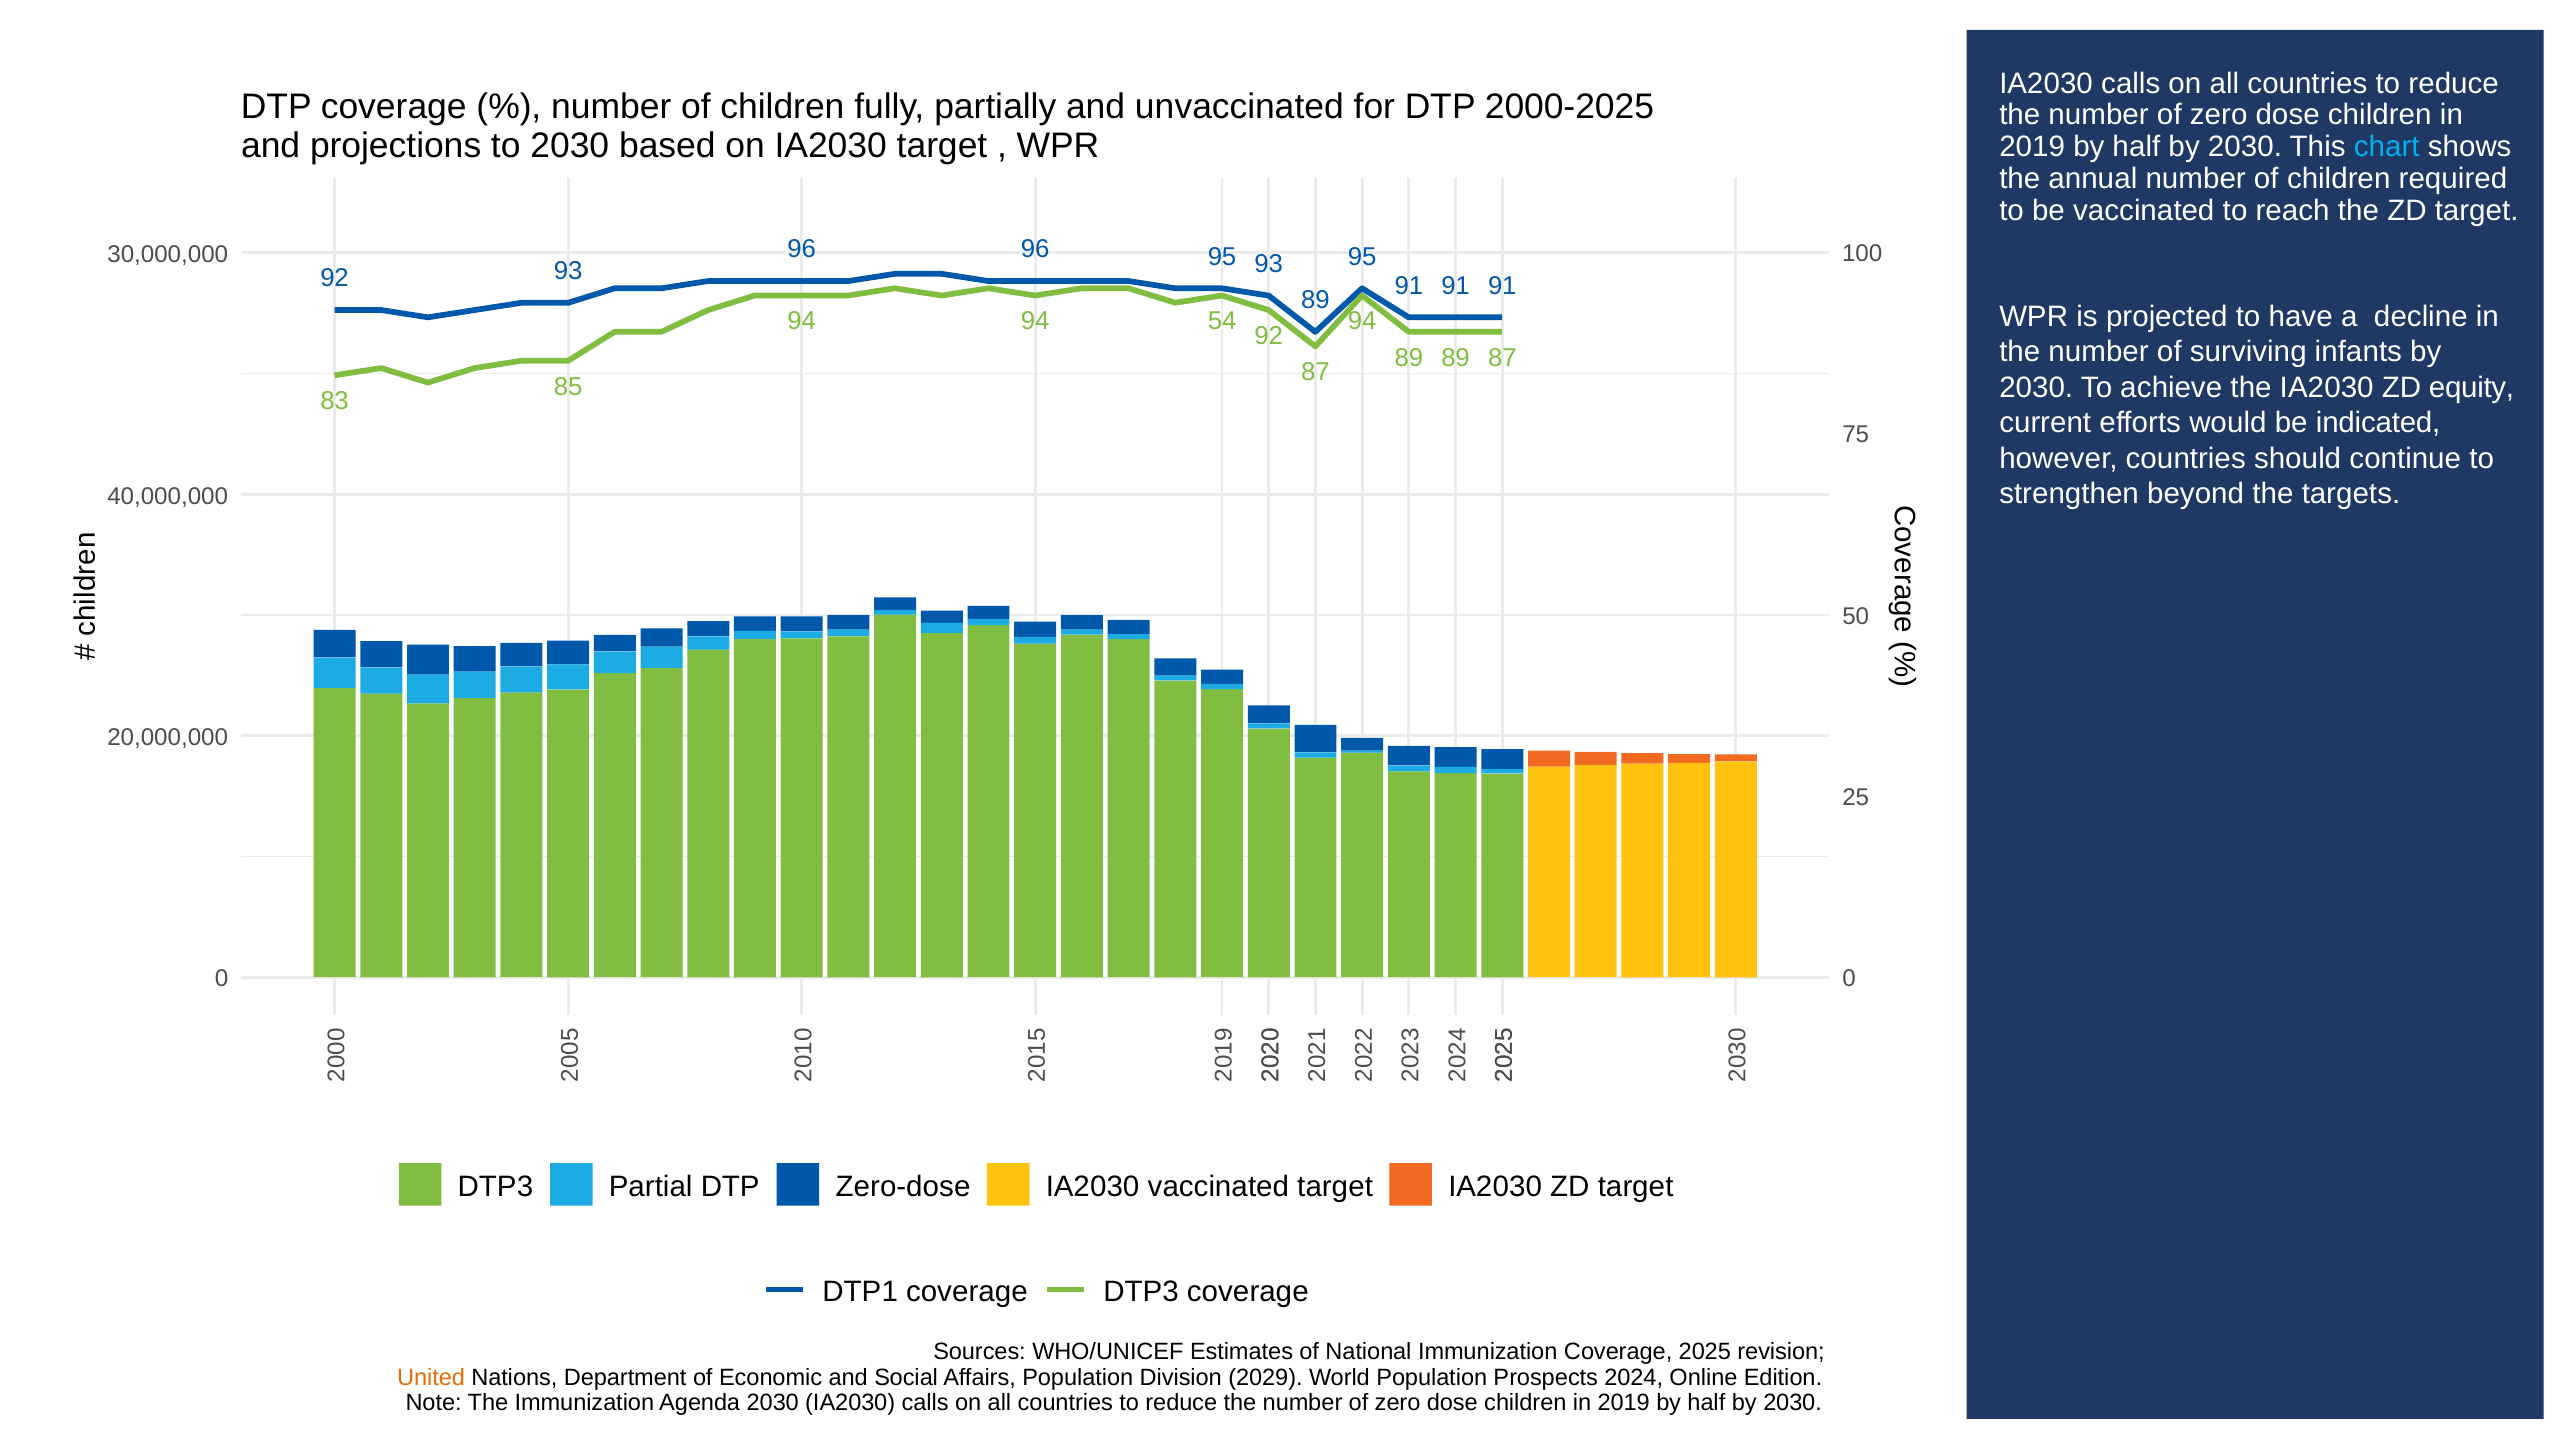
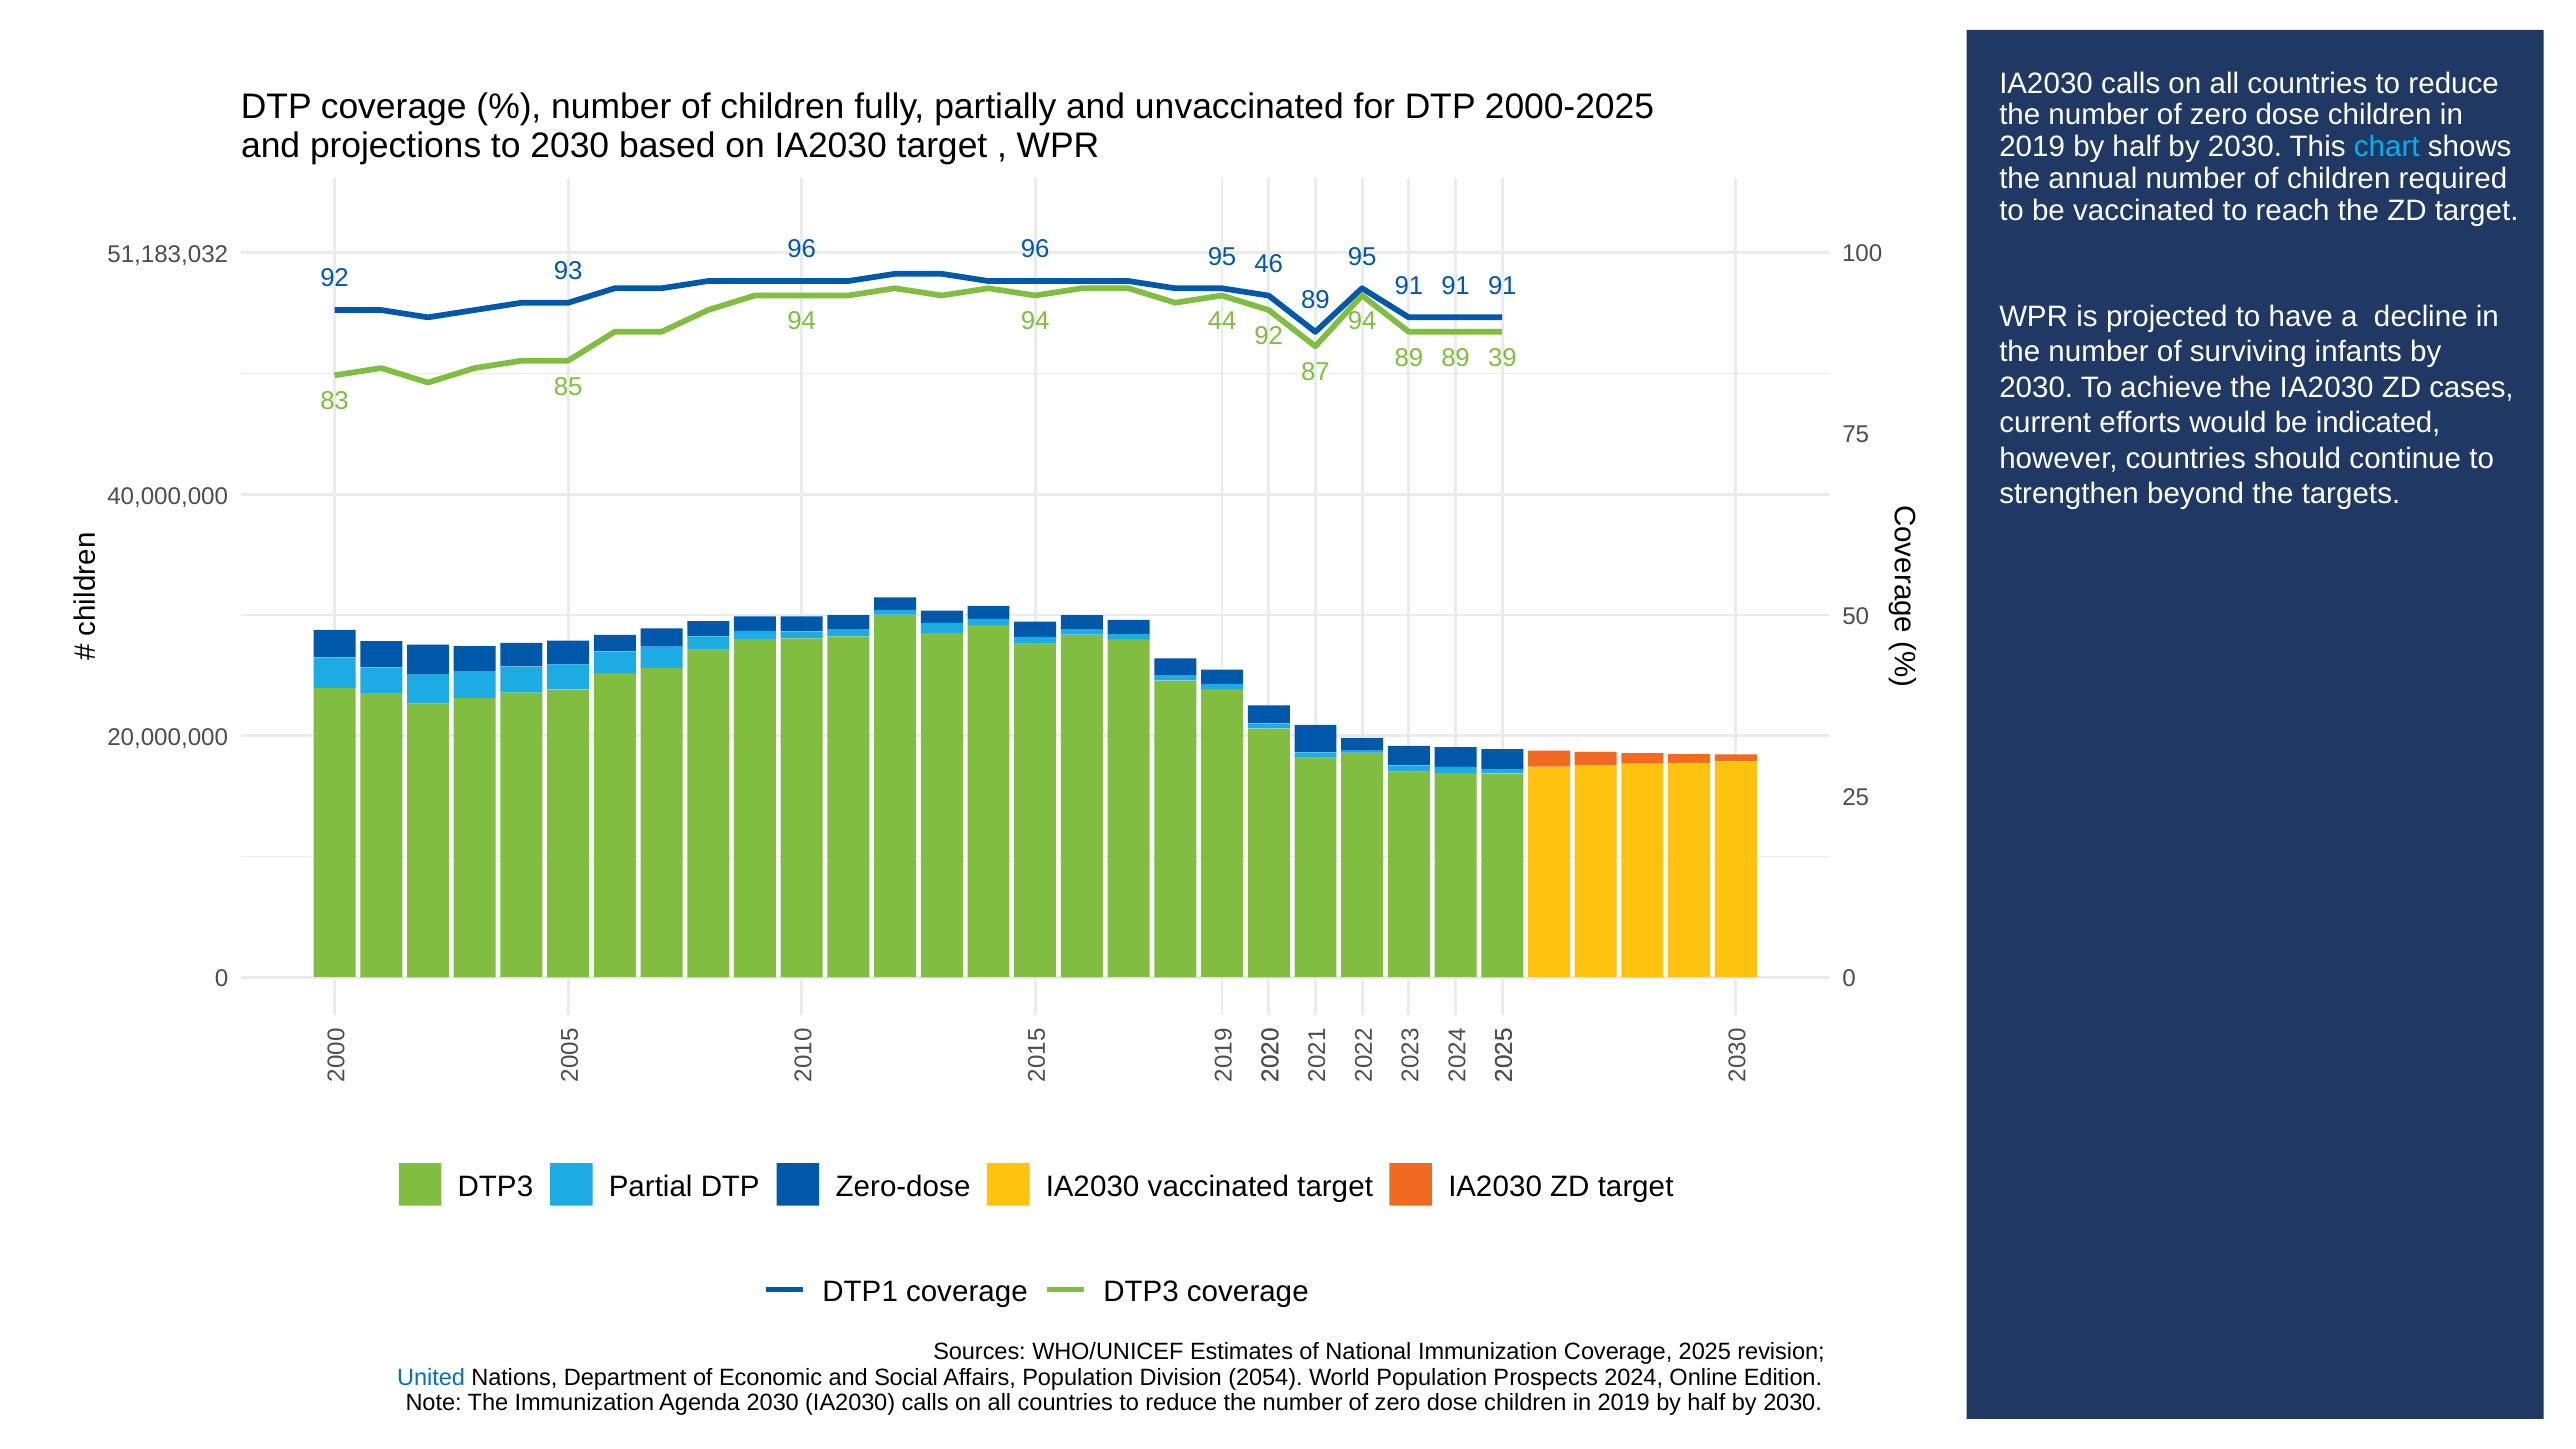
95 93: 93 -> 46
30,000,000: 30,000,000 -> 51,183,032
54: 54 -> 44
89 87: 87 -> 39
equity: equity -> cases
United colour: orange -> blue
2029: 2029 -> 2054
